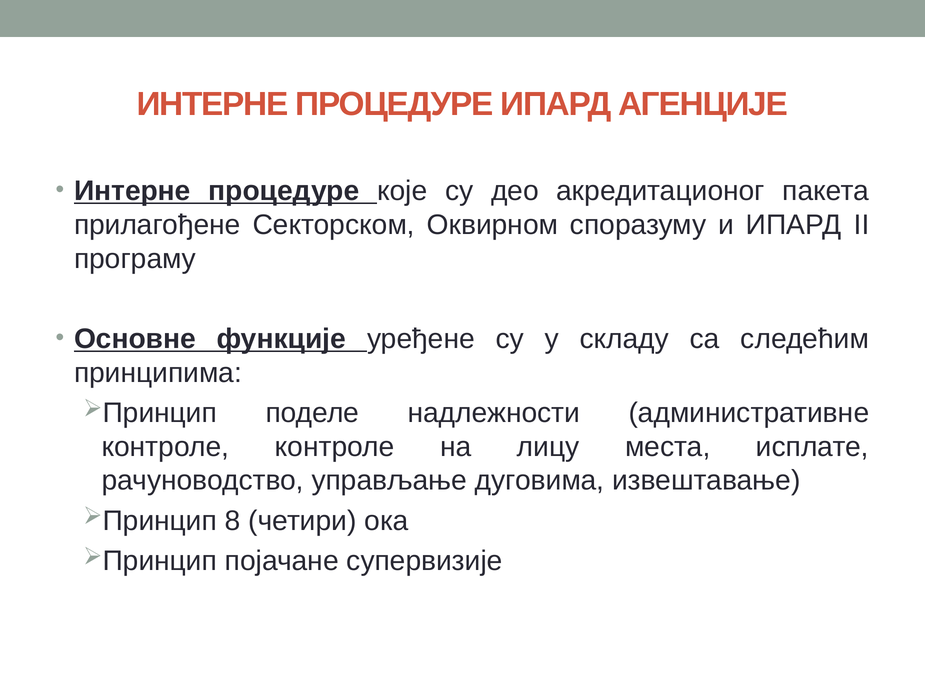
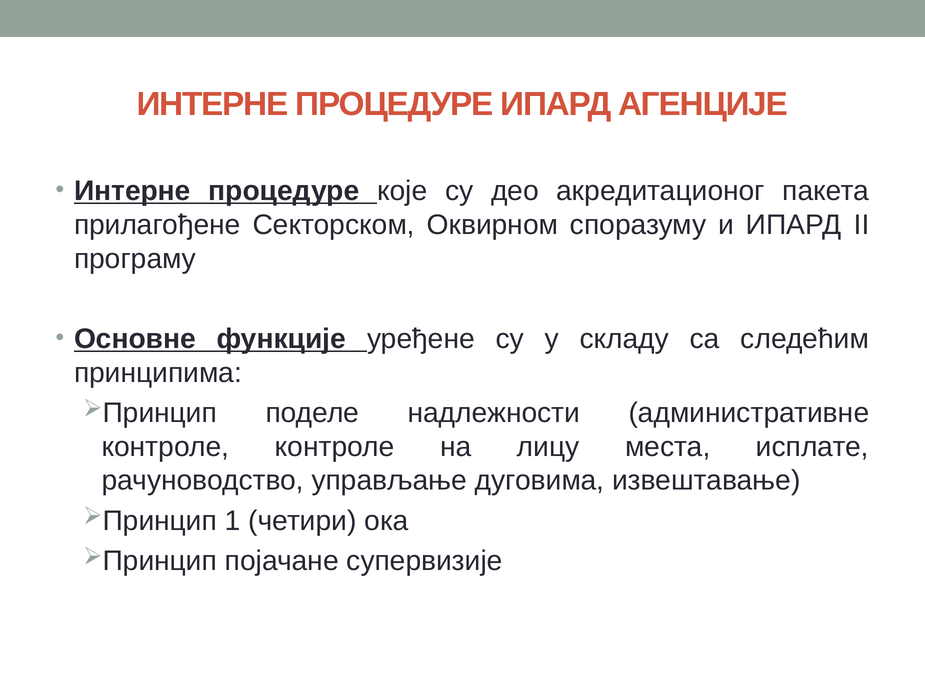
8: 8 -> 1
